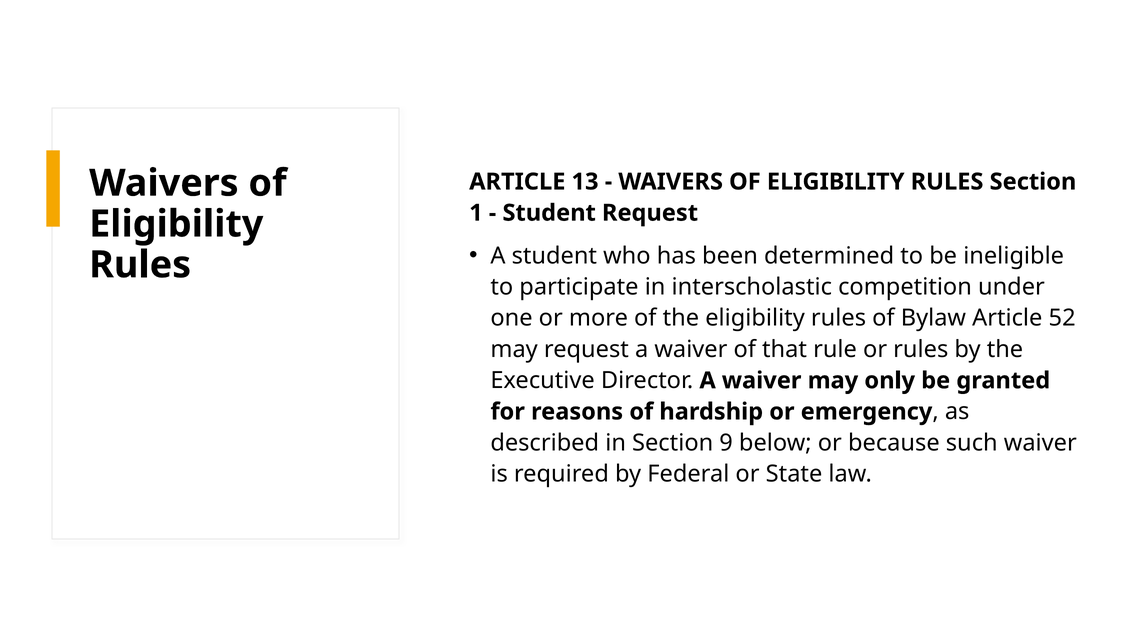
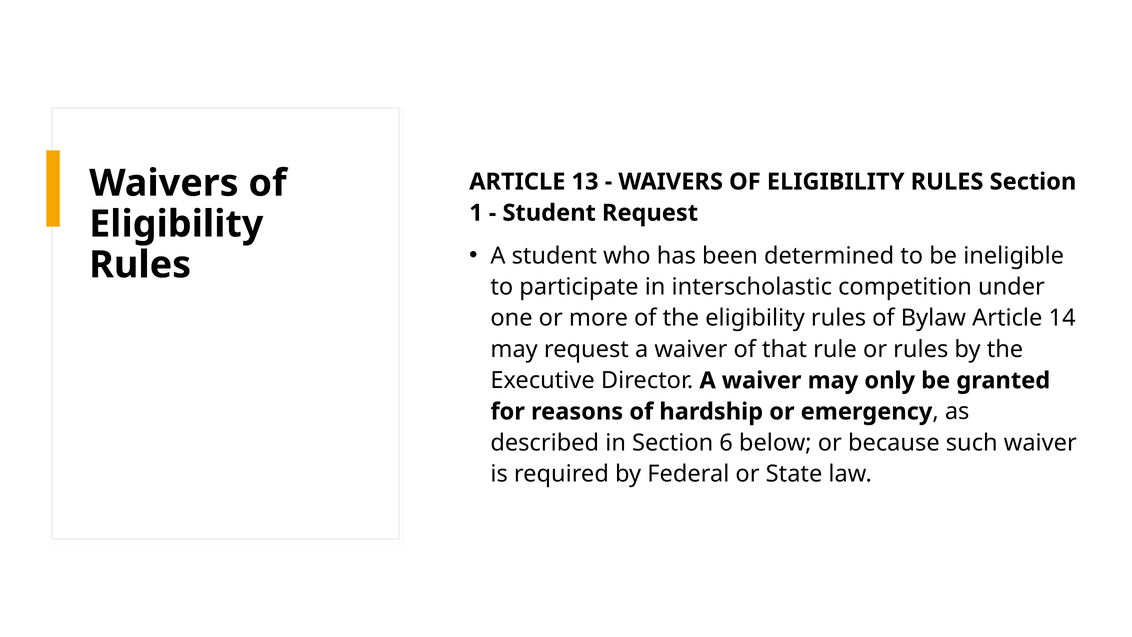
52: 52 -> 14
9: 9 -> 6
